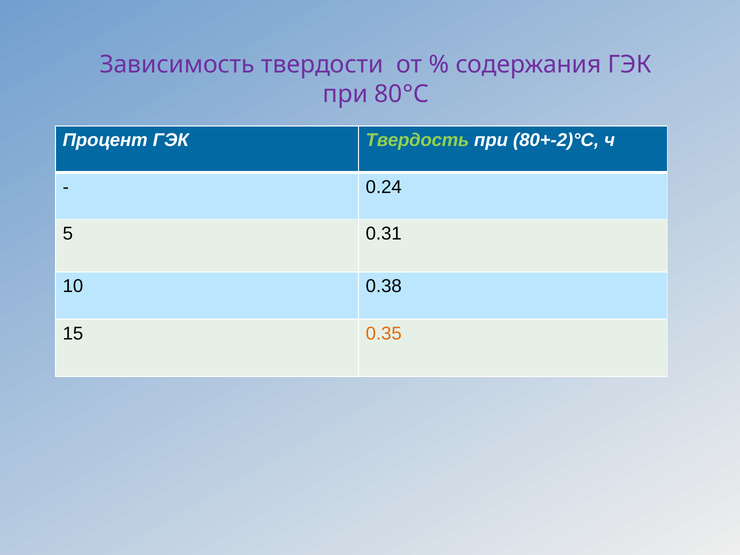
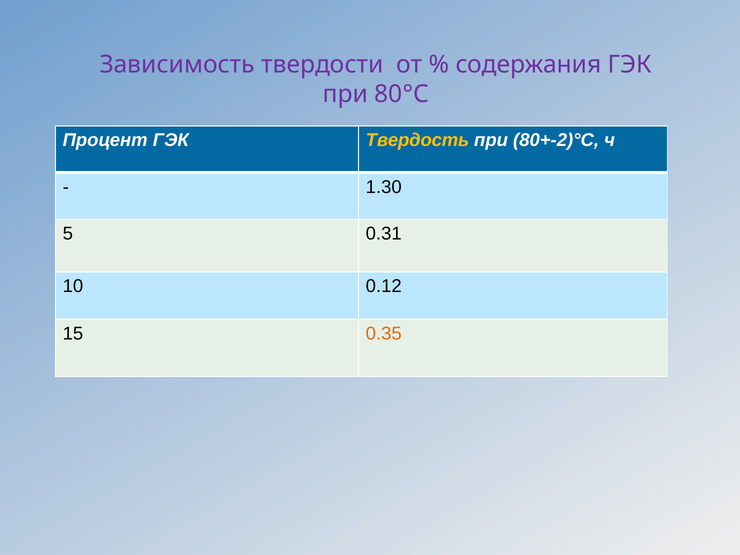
Твердость colour: light green -> yellow
0.24: 0.24 -> 1.30
0.38: 0.38 -> 0.12
